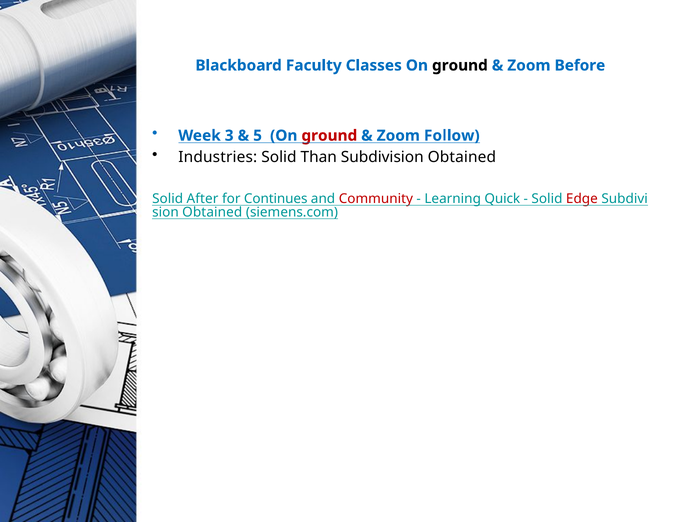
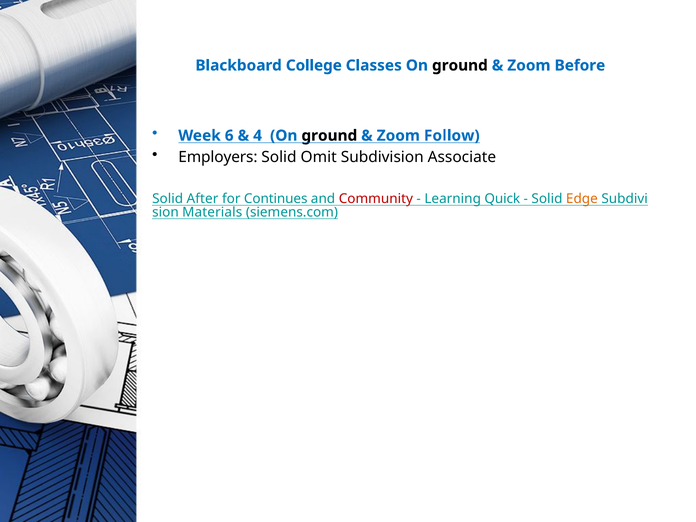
Faculty: Faculty -> College
3: 3 -> 6
5: 5 -> 4
ground at (329, 136) colour: red -> black
Industries: Industries -> Employers
Than: Than -> Omit
Subdivision Obtained: Obtained -> Associate
Edge colour: red -> orange
Obtained at (212, 212): Obtained -> Materials
